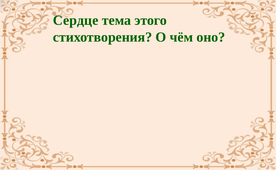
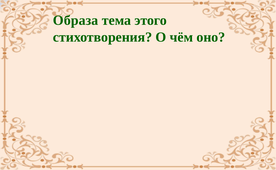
Сердце: Сердце -> Образа
